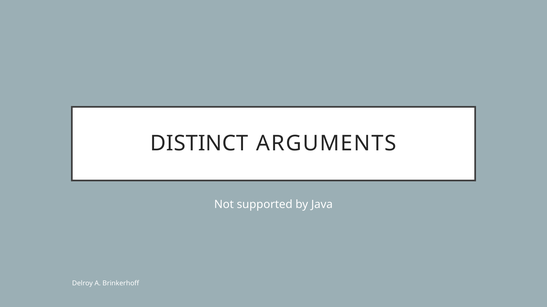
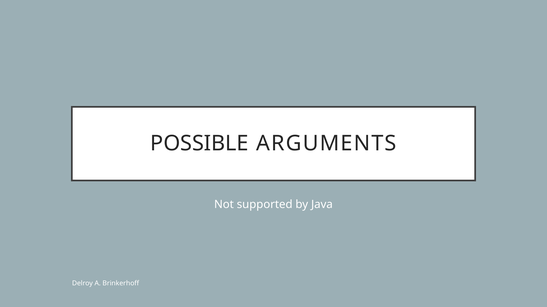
DISTINCT: DISTINCT -> POSSIBLE
